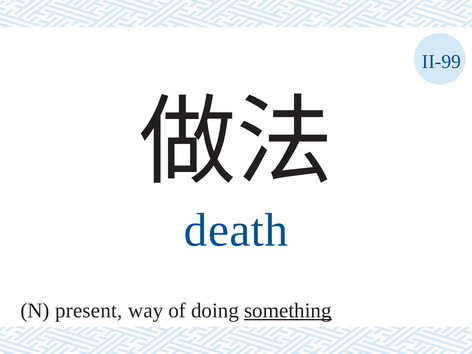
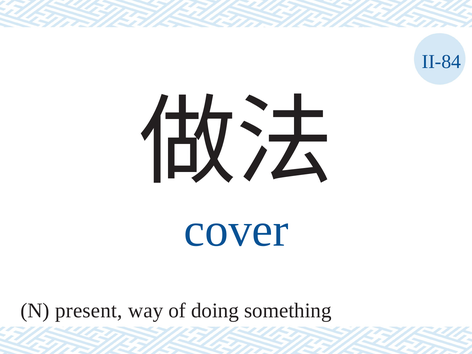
II-99: II-99 -> II-84
death: death -> cover
something underline: present -> none
